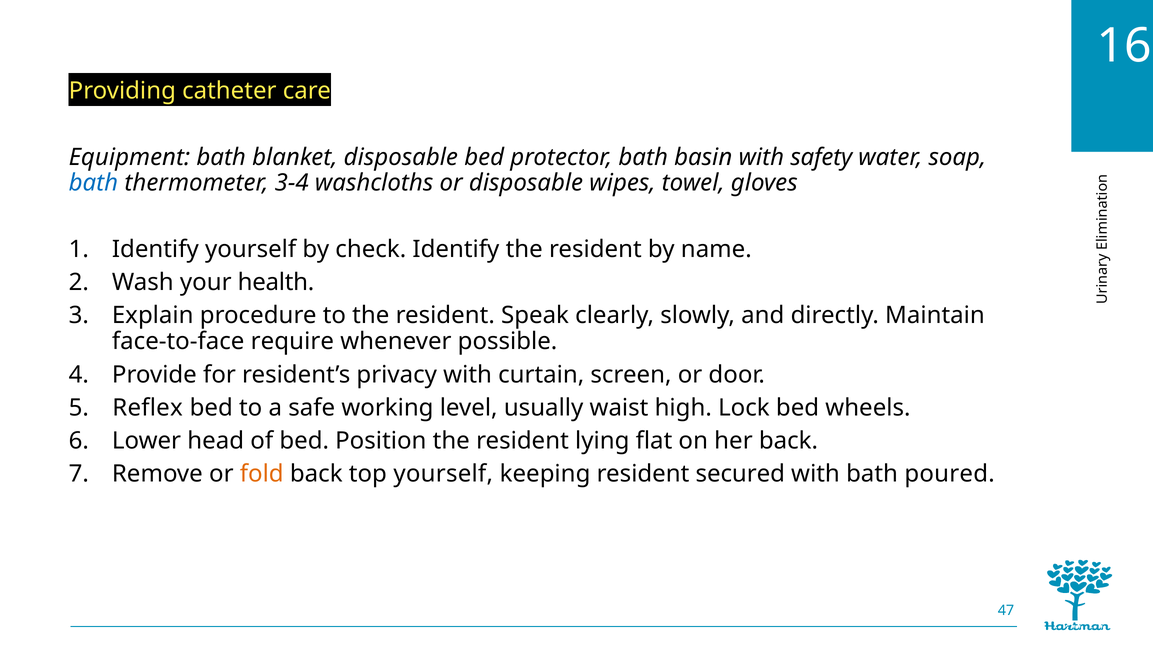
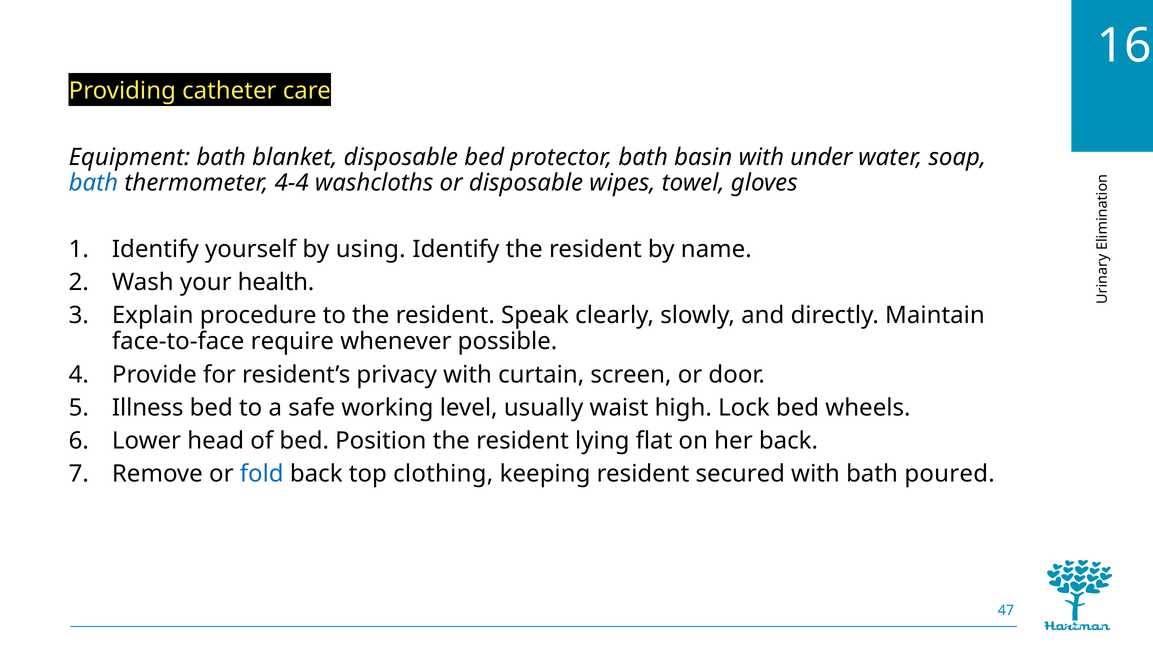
safety: safety -> under
3-4: 3-4 -> 4-4
check: check -> using
Reflex: Reflex -> Illness
fold colour: orange -> blue
top yourself: yourself -> clothing
